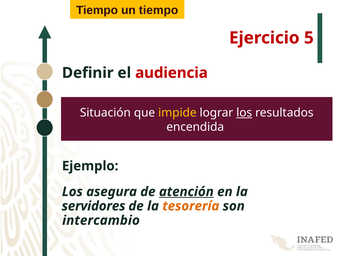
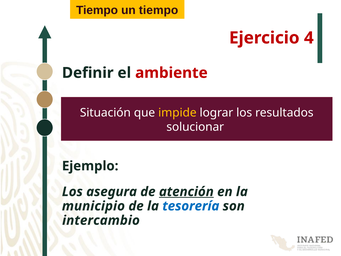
5: 5 -> 4
audiencia: audiencia -> ambiente
los at (244, 113) underline: present -> none
encendida: encendida -> solucionar
servidores: servidores -> municipio
tesorería colour: orange -> blue
